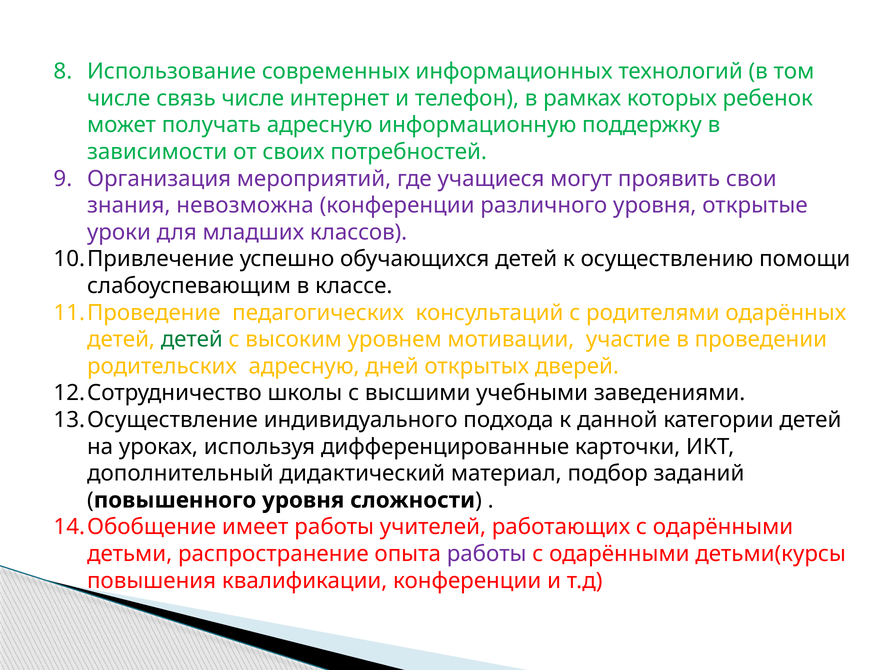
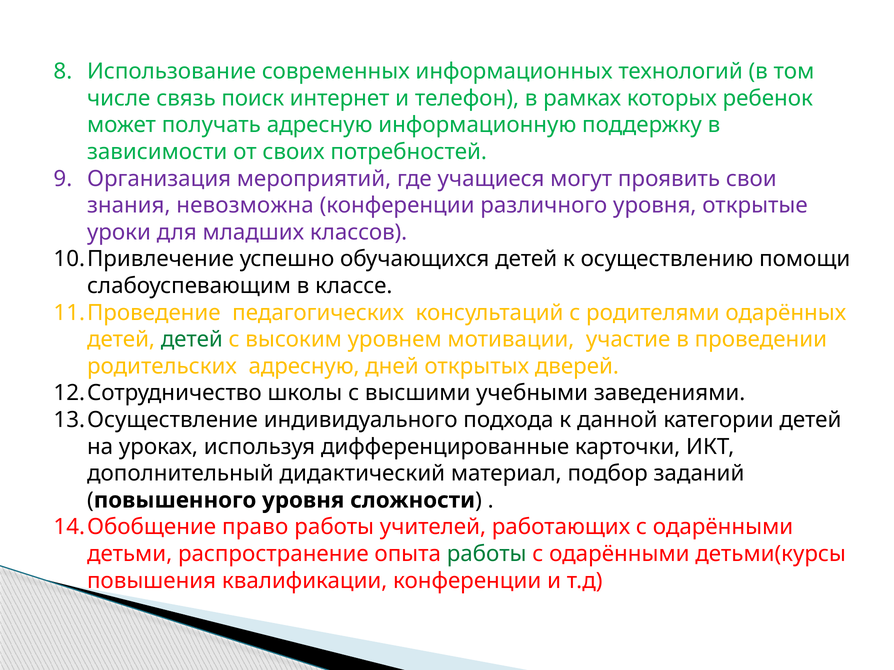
связь числе: числе -> поиск
имеет: имеет -> право
работы at (487, 554) colour: purple -> green
